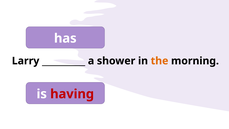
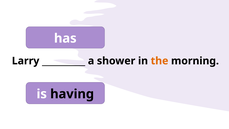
having colour: red -> black
